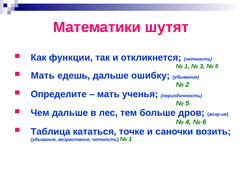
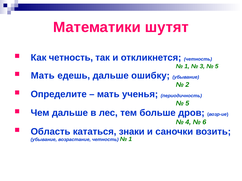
Как функции: функции -> четность
Таблица: Таблица -> Область
точке: точке -> знаки
